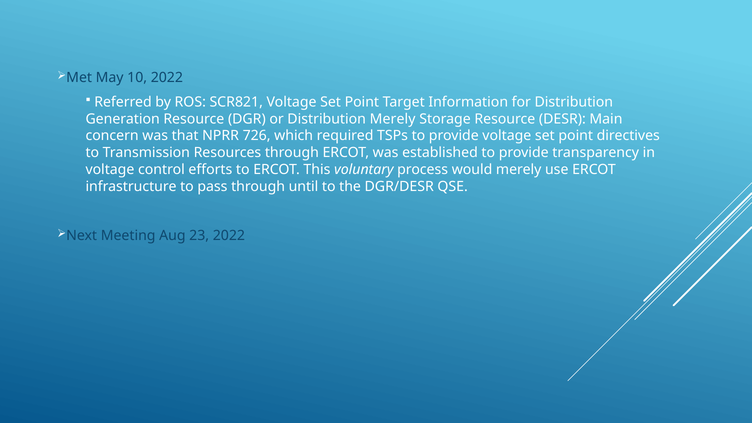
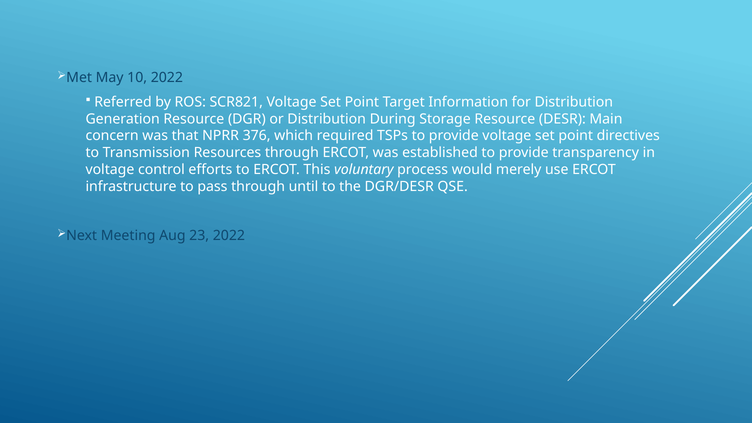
Distribution Merely: Merely -> During
726: 726 -> 376
